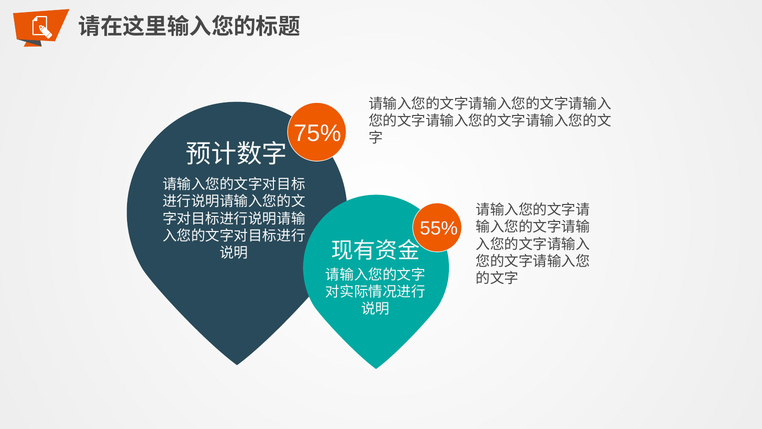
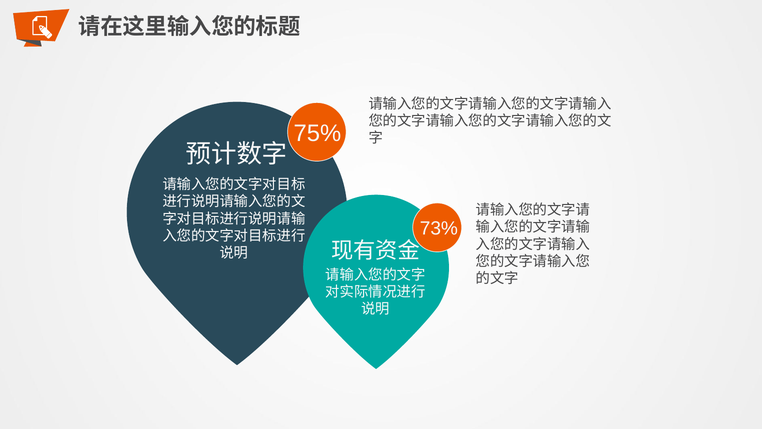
55%: 55% -> 73%
